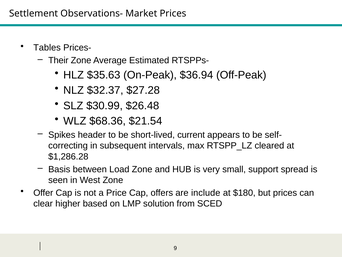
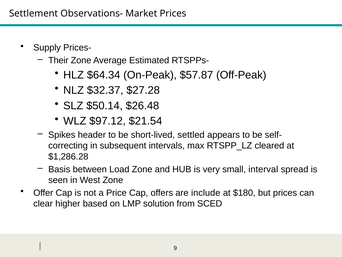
Tables: Tables -> Supply
$35.63: $35.63 -> $64.34
$36.94: $36.94 -> $57.87
$30.99: $30.99 -> $50.14
$68.36: $68.36 -> $97.12
current: current -> settled
support: support -> interval
